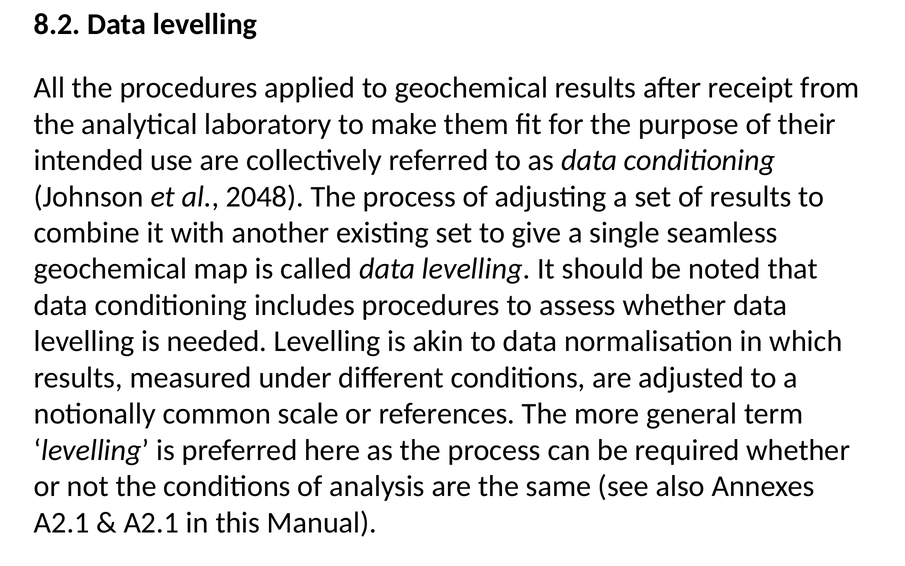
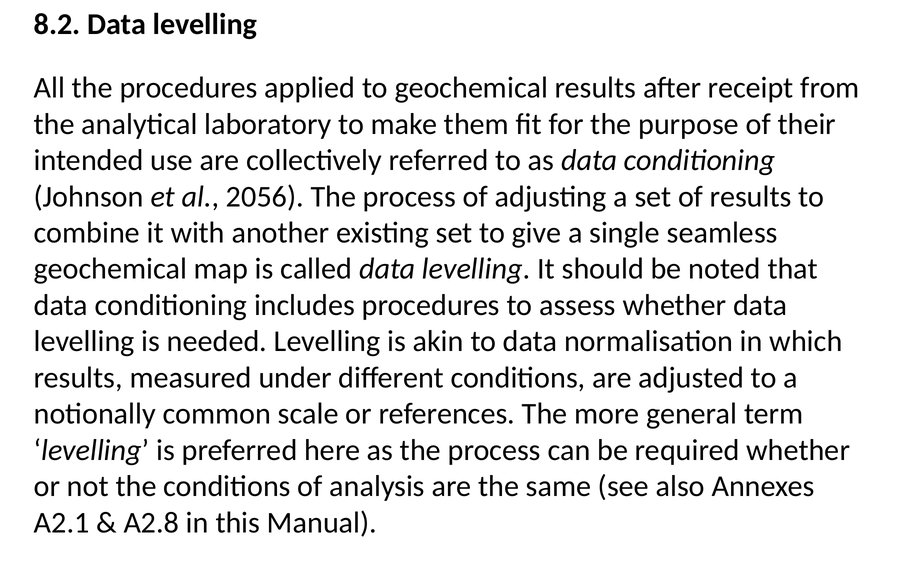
2048: 2048 -> 2056
A2.1 at (151, 522): A2.1 -> A2.8
